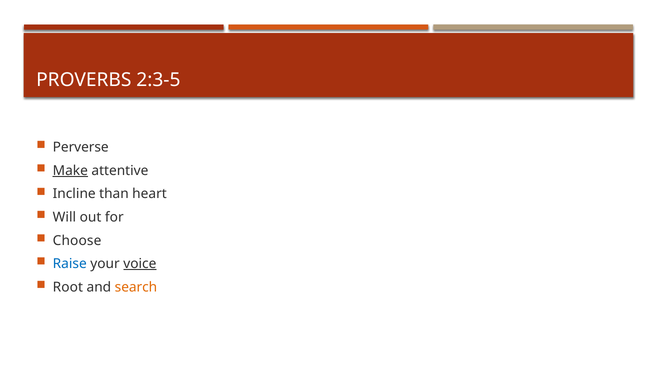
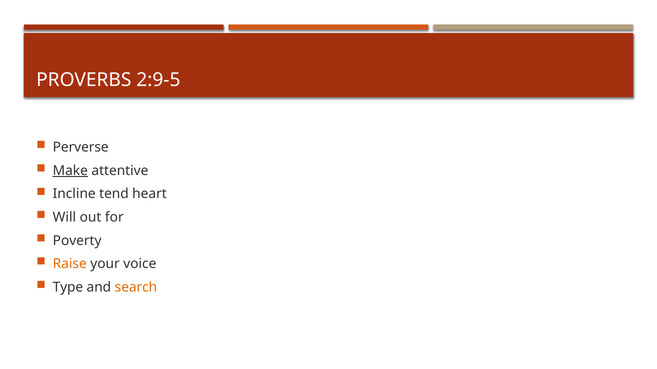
2:3-5: 2:3-5 -> 2:9-5
than: than -> tend
Choose: Choose -> Poverty
Raise colour: blue -> orange
voice underline: present -> none
Root: Root -> Type
